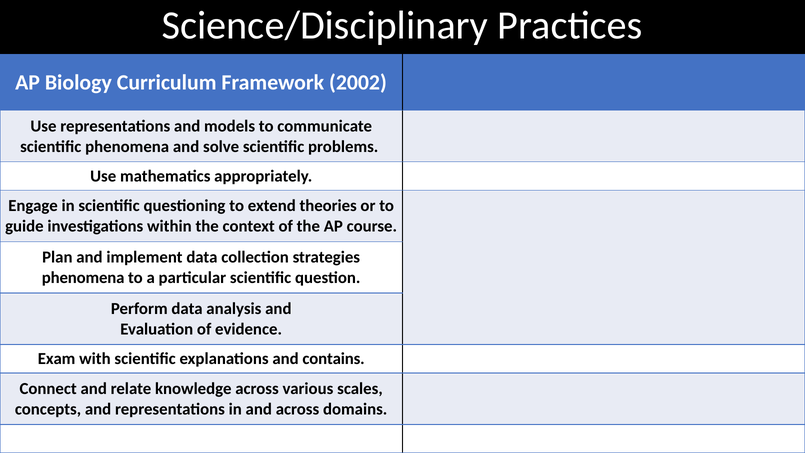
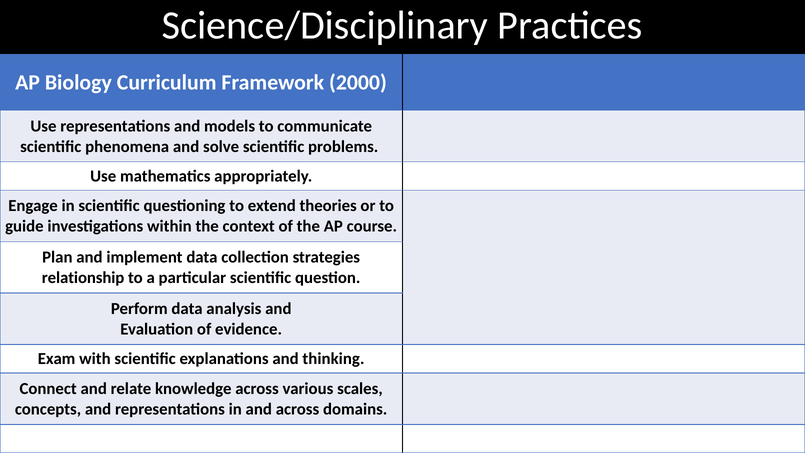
2002: 2002 -> 2000
phenomena at (83, 278): phenomena -> relationship
contains: contains -> thinking
